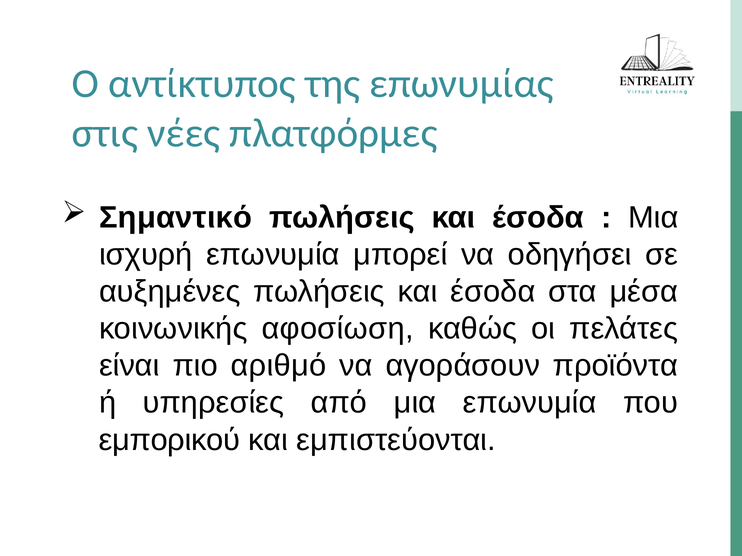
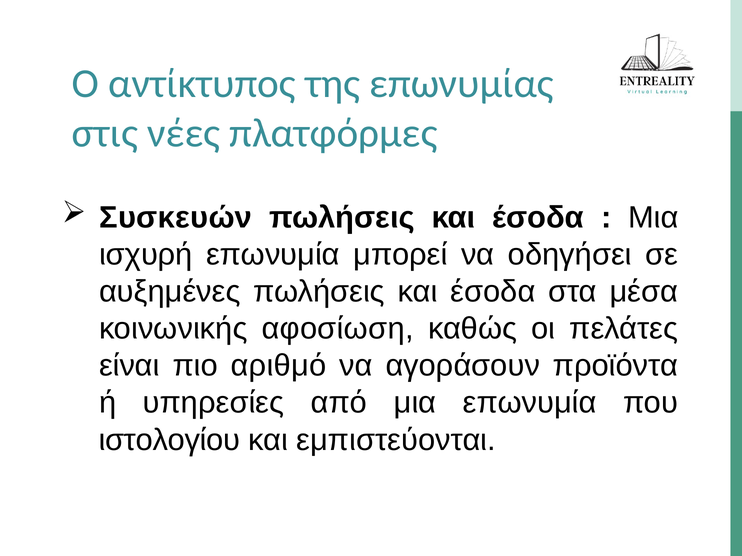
Σημαντικό: Σημαντικό -> Συσκευών
εμπορικού: εμπορικού -> ιστολογίου
